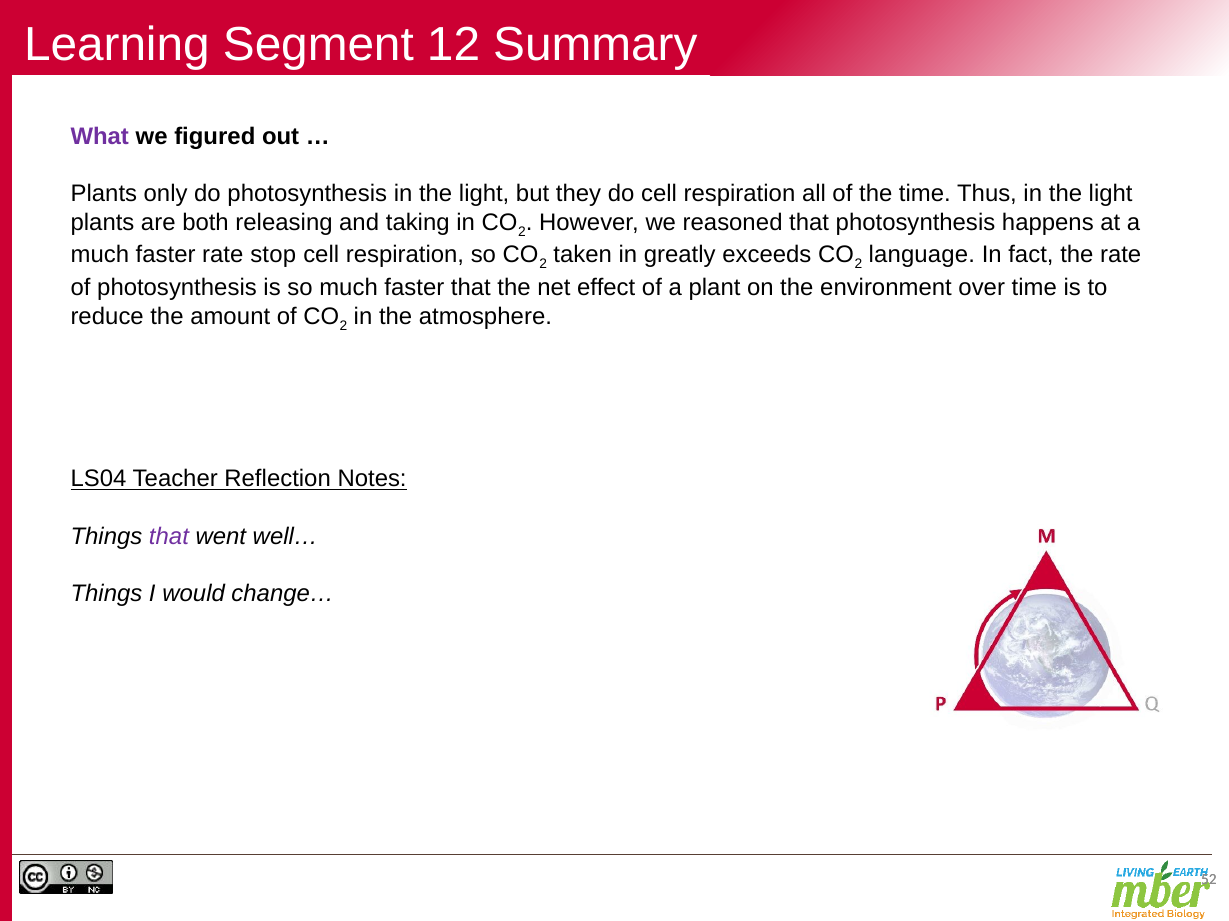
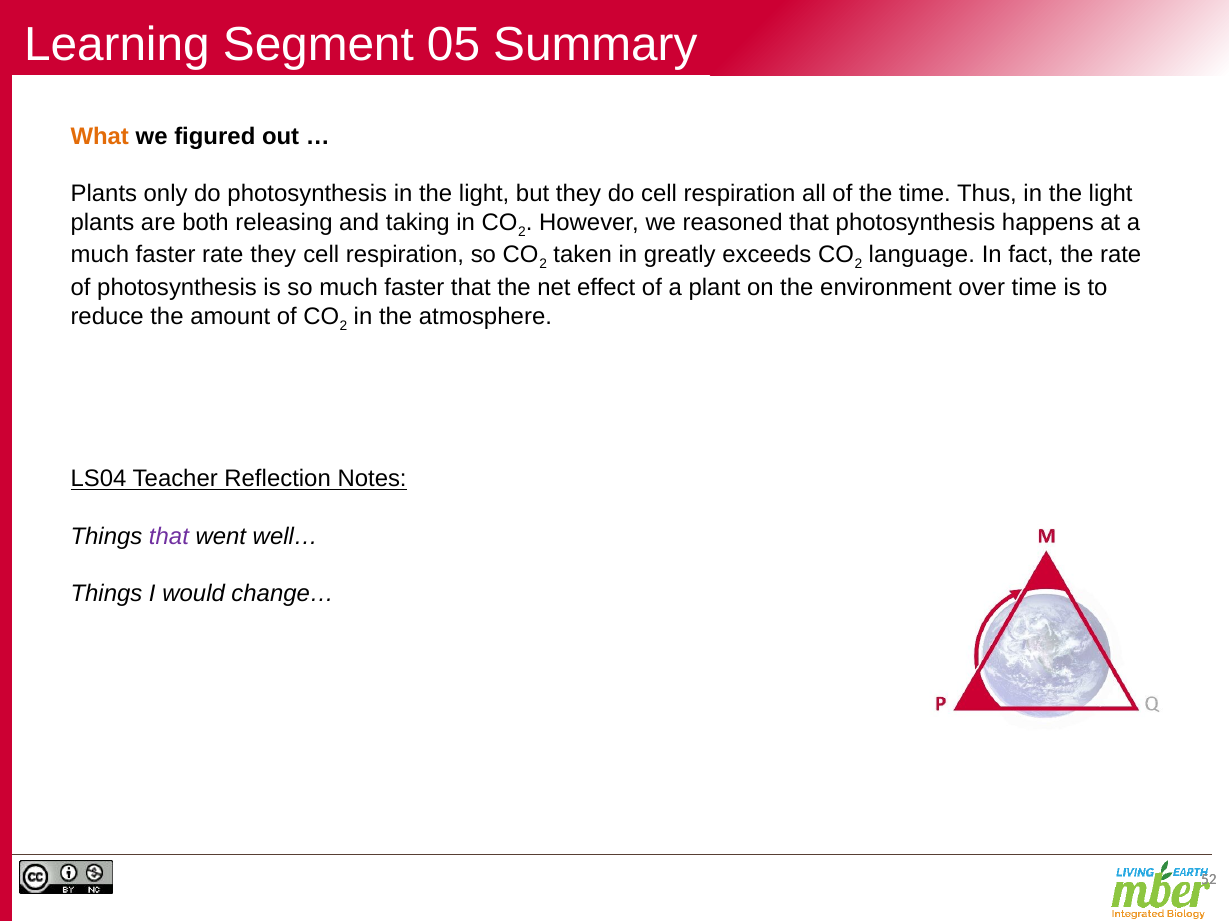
12: 12 -> 05
What colour: purple -> orange
rate stop: stop -> they
